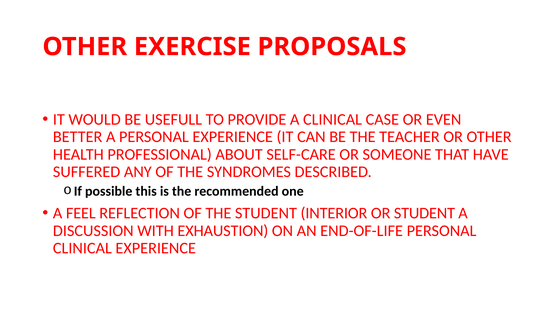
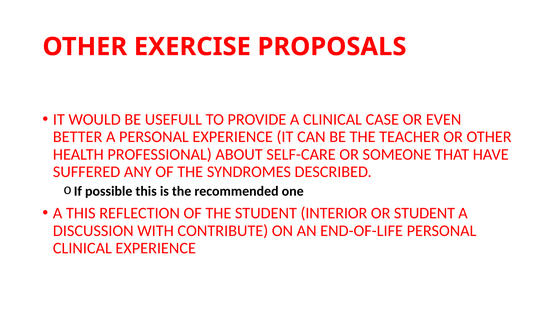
A FEEL: FEEL -> THIS
EXHAUSTION: EXHAUSTION -> CONTRIBUTE
